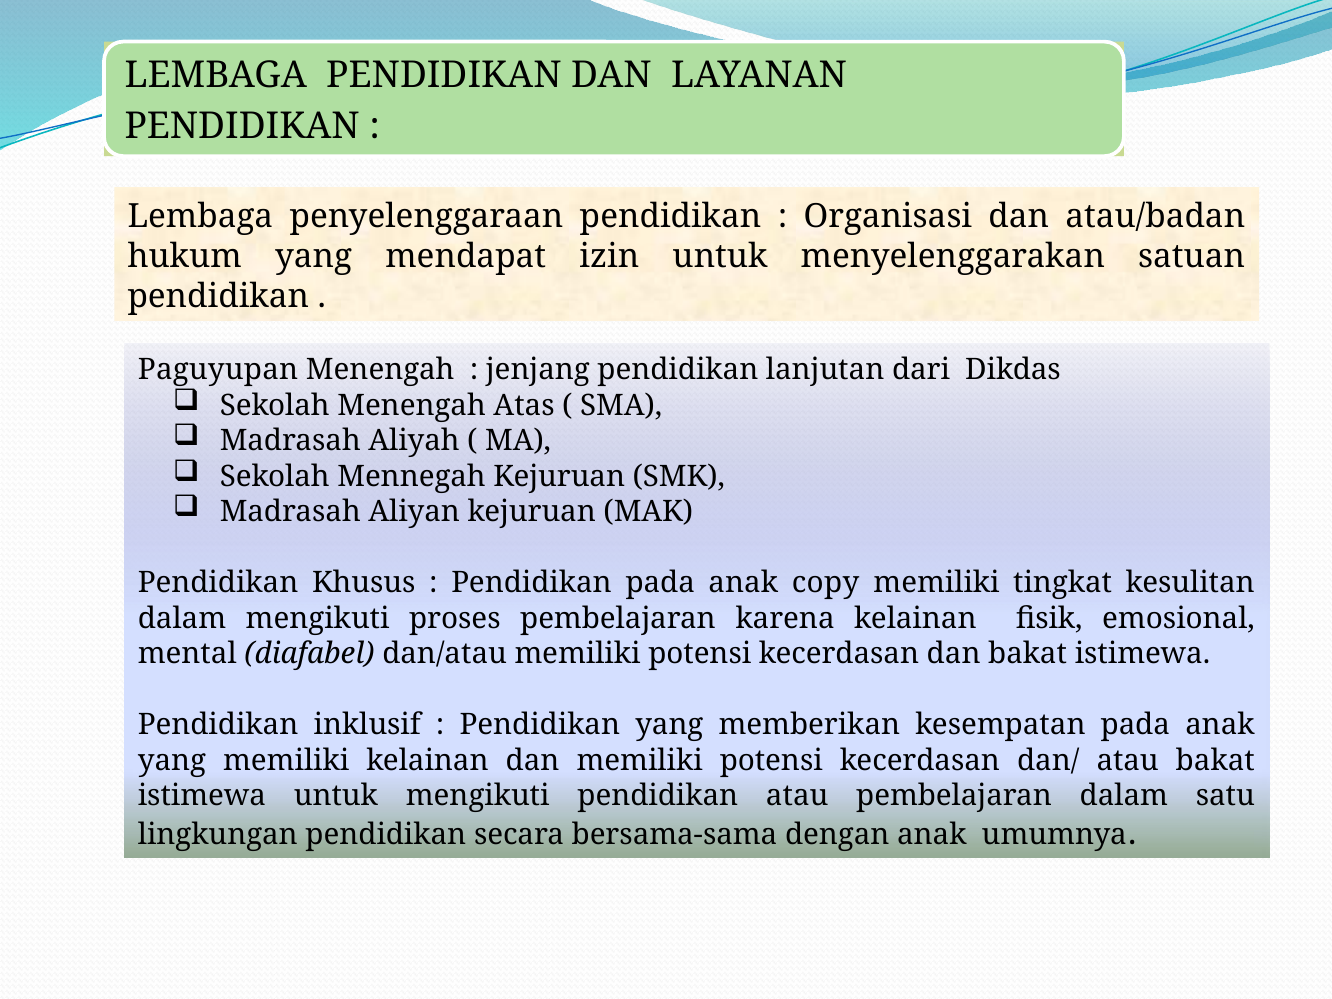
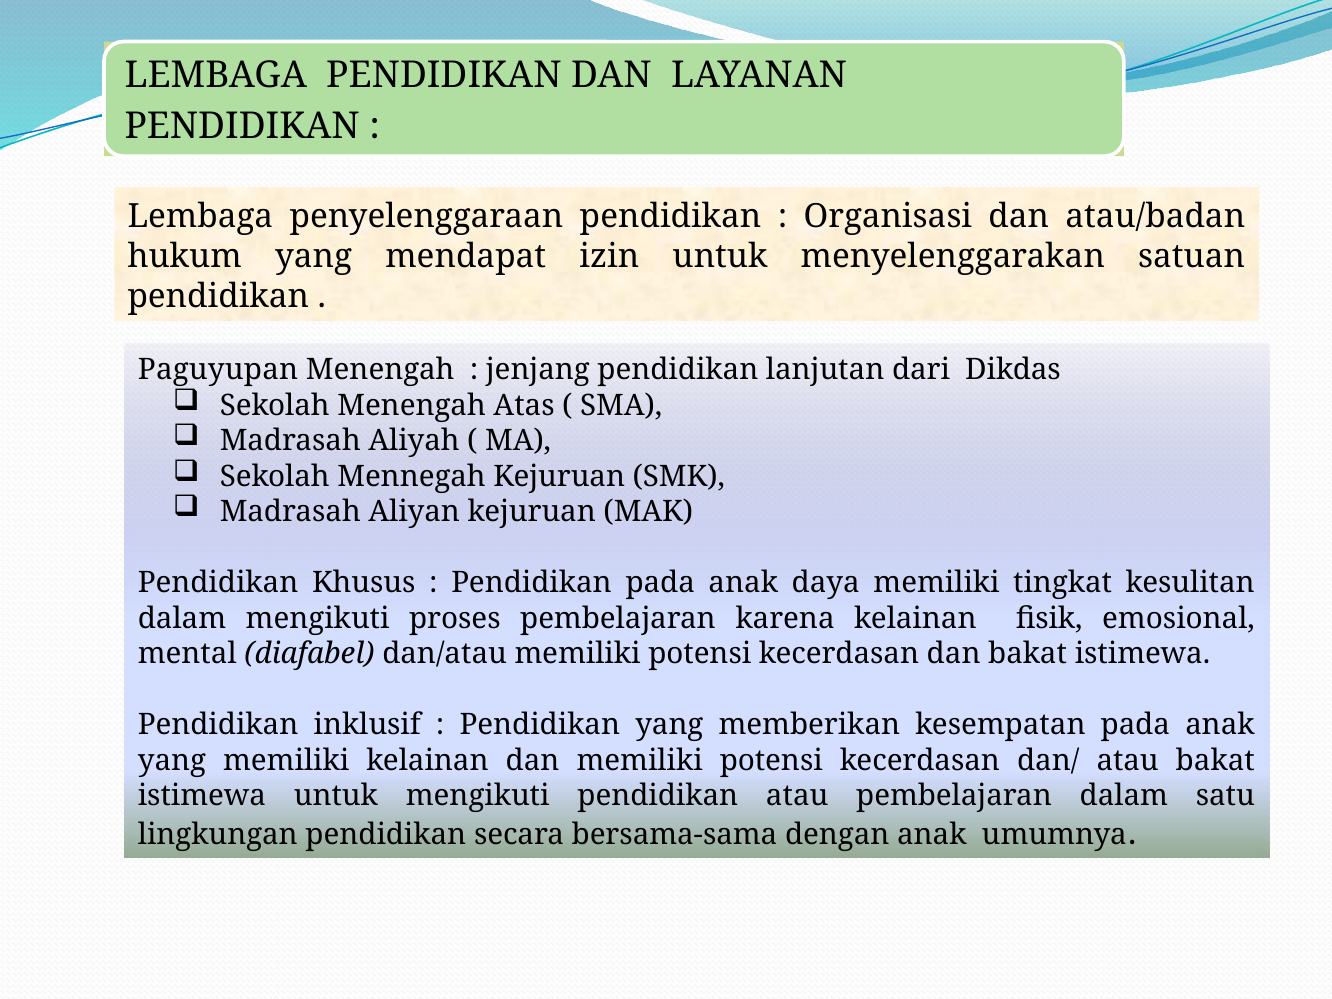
copy: copy -> daya
